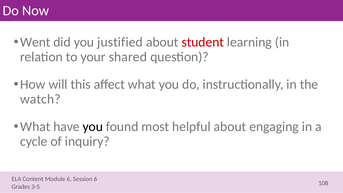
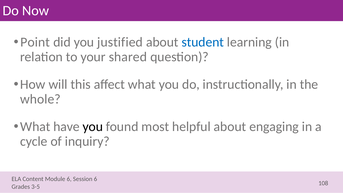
Went: Went -> Point
student colour: red -> blue
watch: watch -> whole
